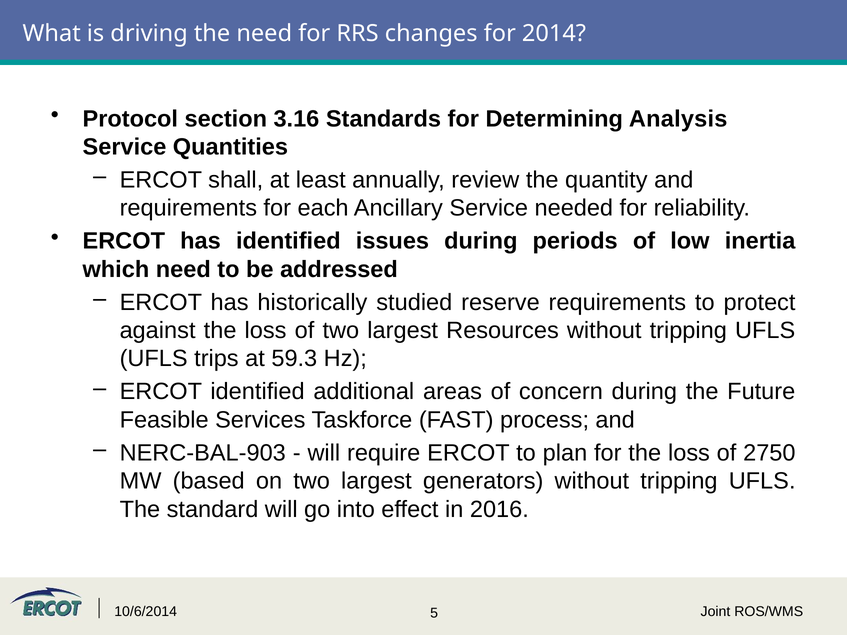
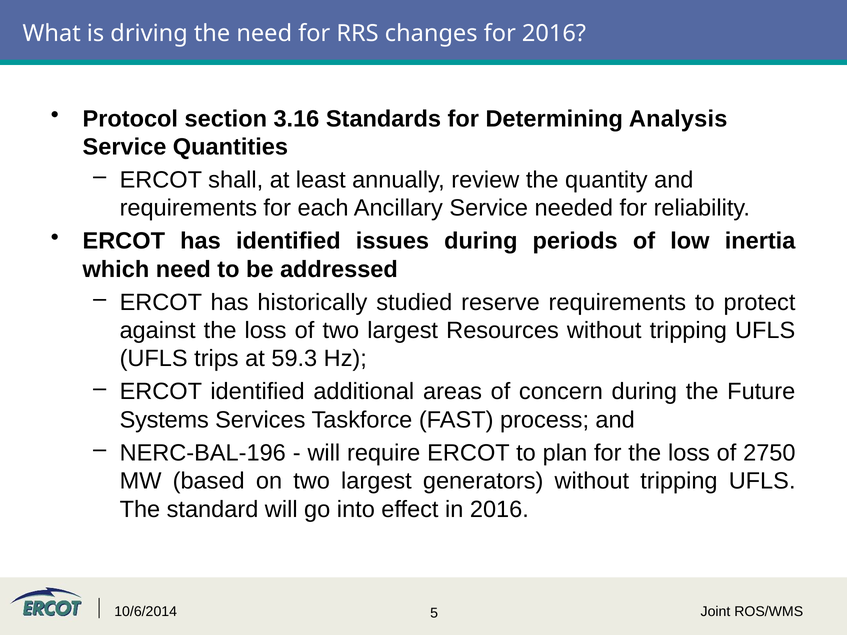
for 2014: 2014 -> 2016
Feasible: Feasible -> Systems
NERC-BAL-903: NERC-BAL-903 -> NERC-BAL-196
